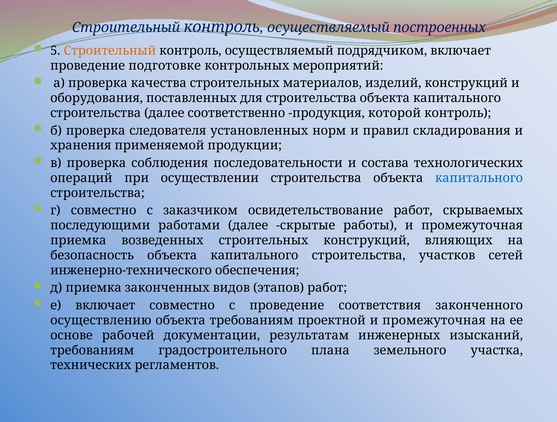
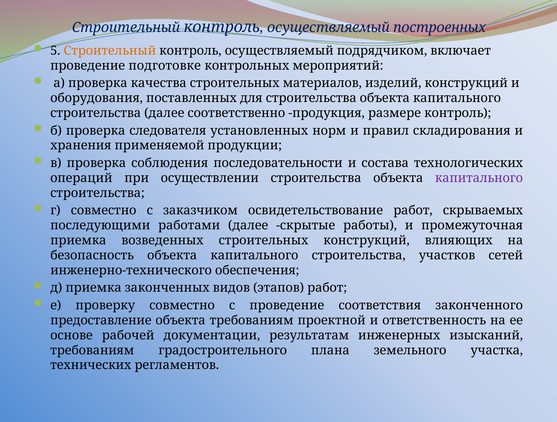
которой: которой -> размере
капитального at (479, 178) colour: blue -> purple
е включает: включает -> проверку
осуществлению: осуществлению -> предоставление
проектной и промежуточная: промежуточная -> ответственность
